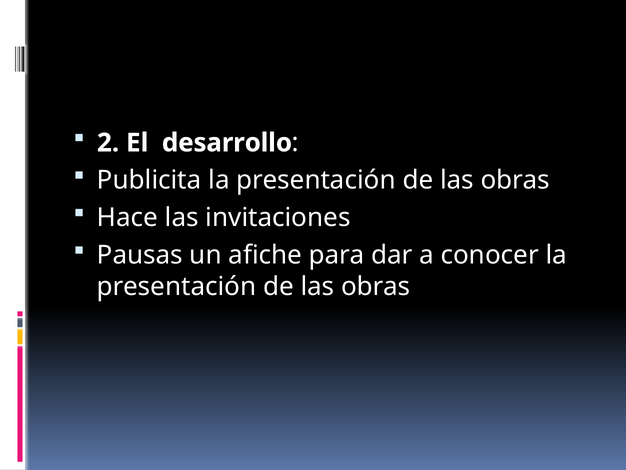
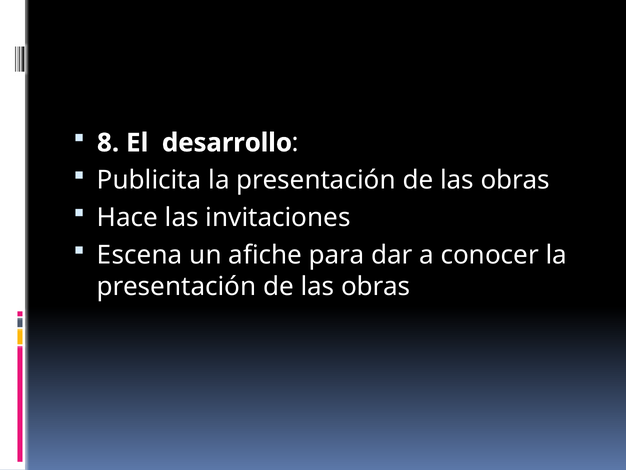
2: 2 -> 8
Pausas: Pausas -> Escena
